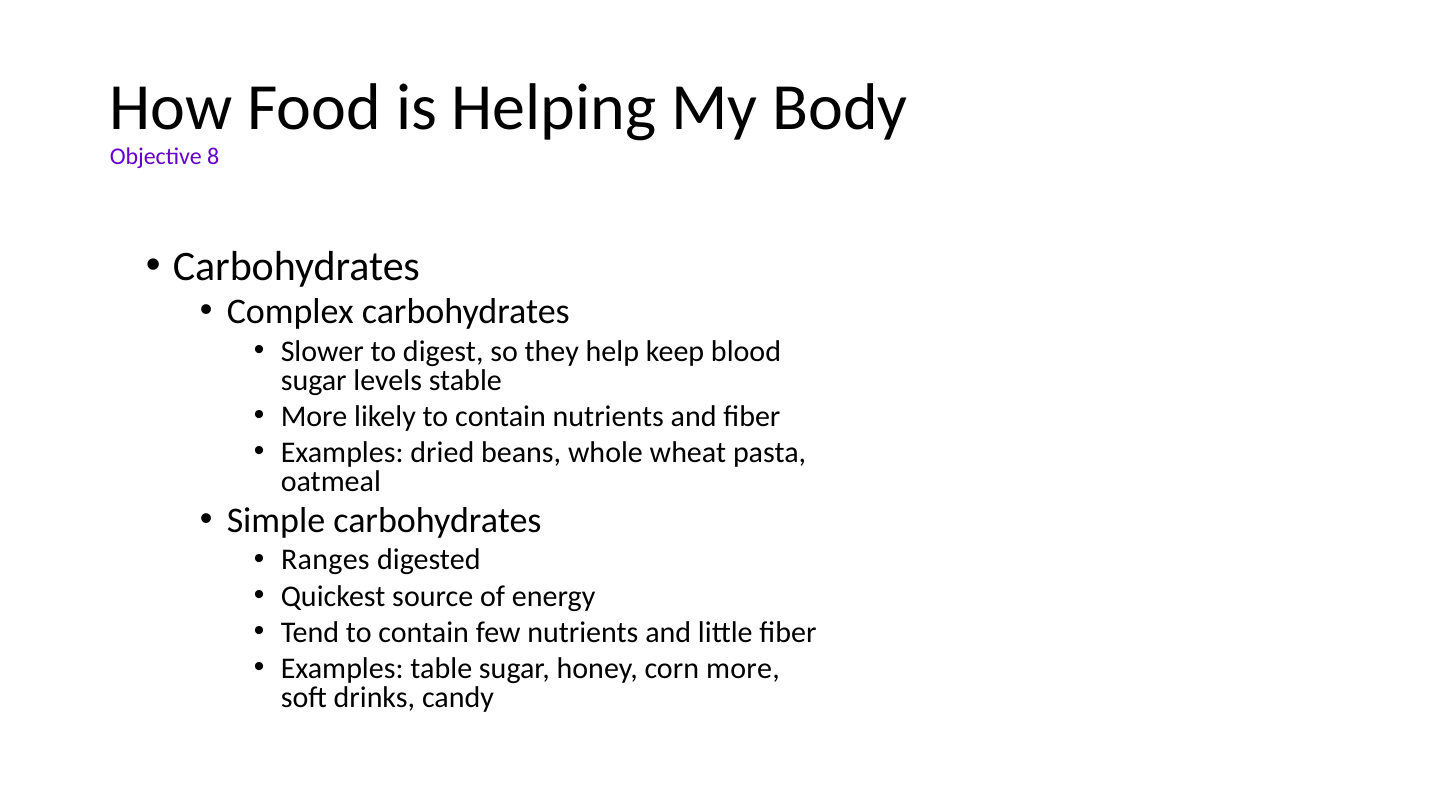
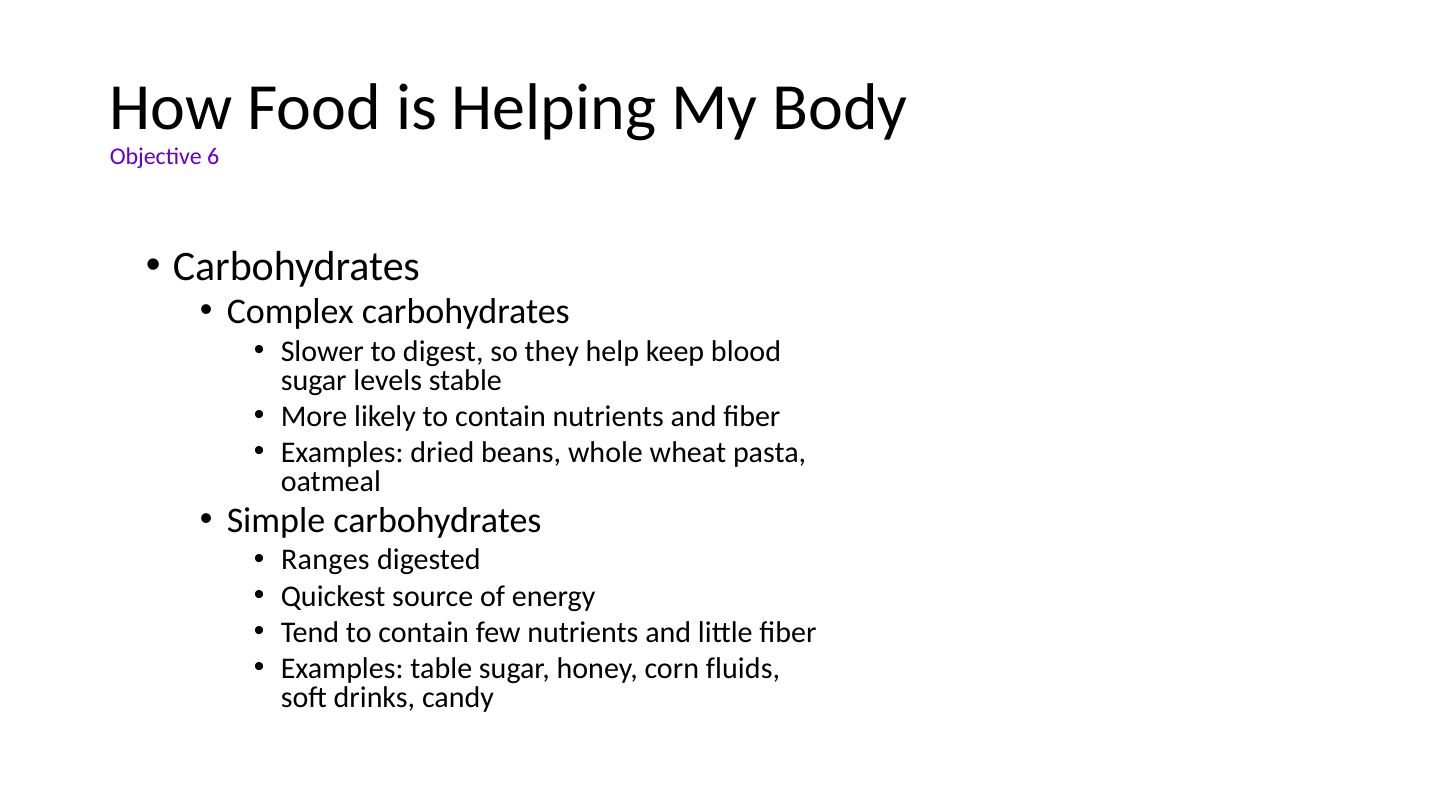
8: 8 -> 6
corn more: more -> fluids
